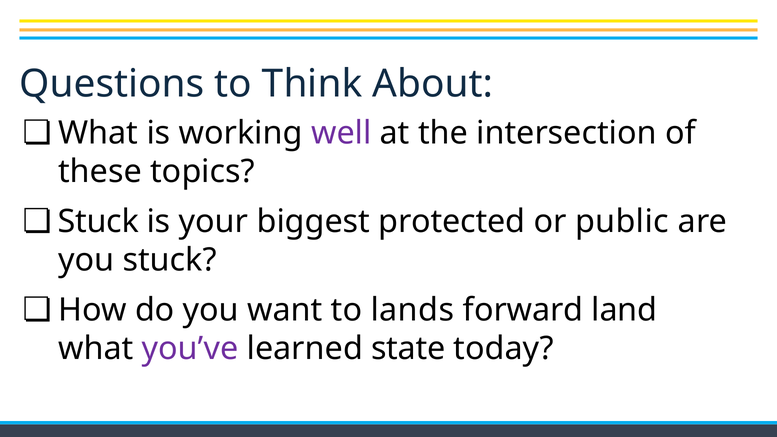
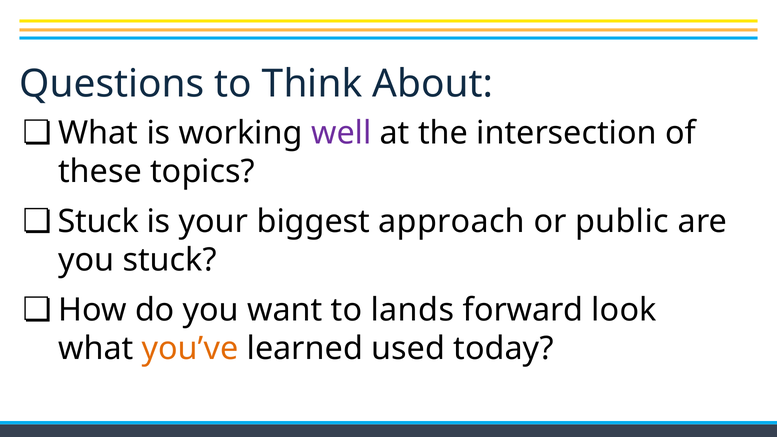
protected: protected -> approach
land: land -> look
you’ve colour: purple -> orange
state: state -> used
